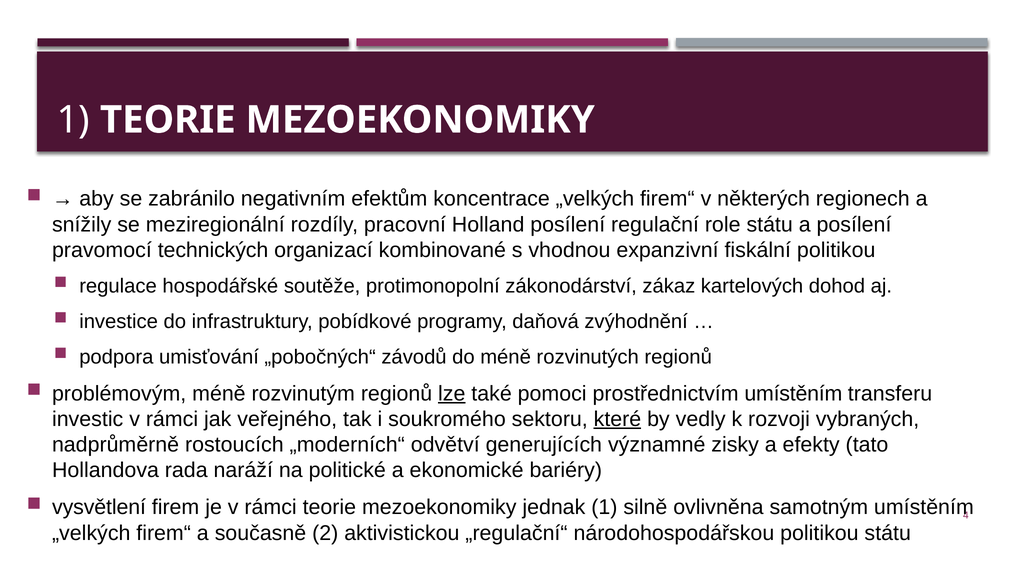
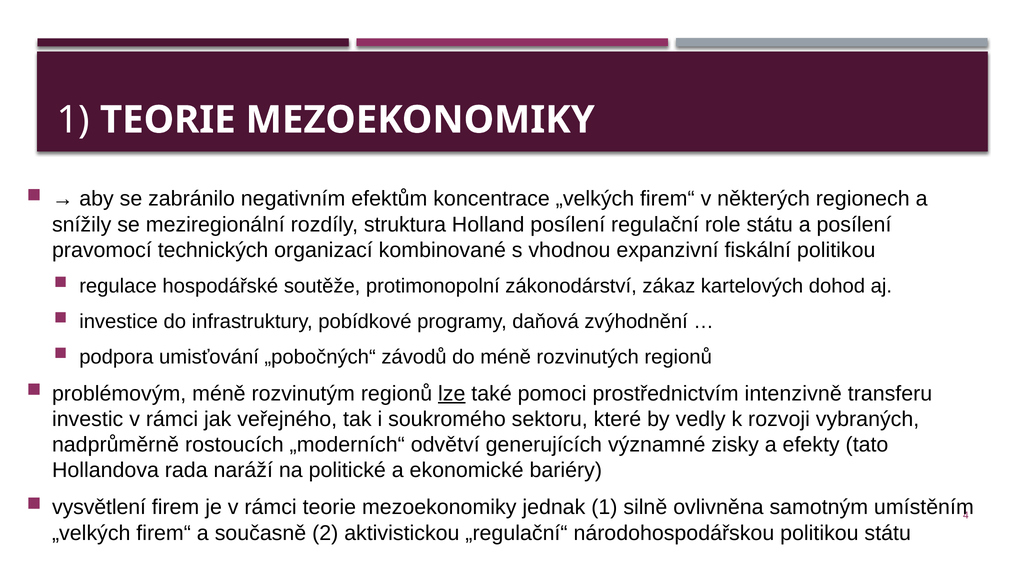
pracovní: pracovní -> struktura
prostřednictvím umístěním: umístěním -> intenzivně
které underline: present -> none
